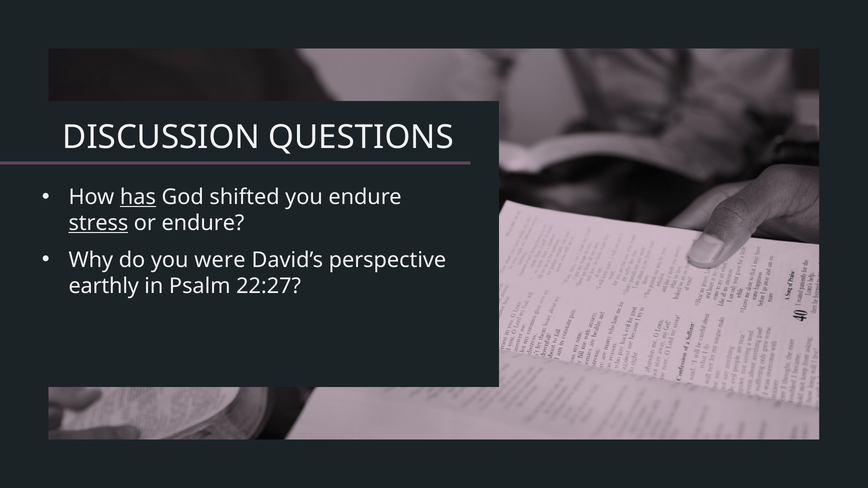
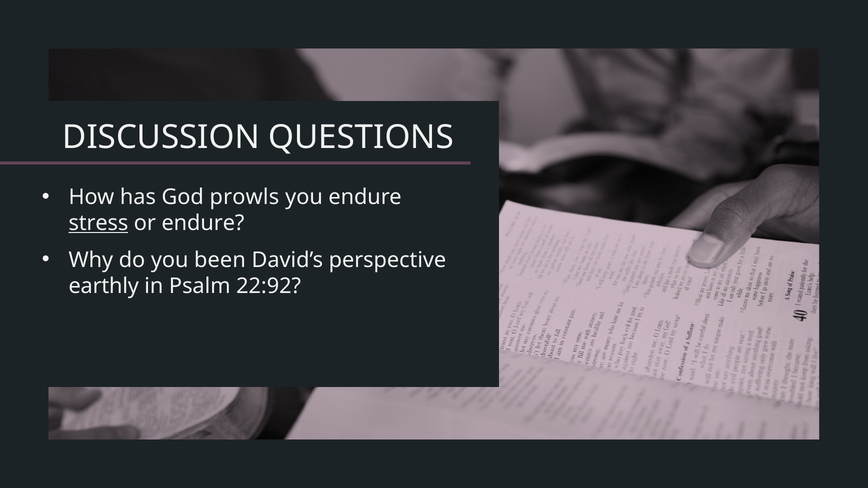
has underline: present -> none
shifted: shifted -> prowls
were: were -> been
22:27: 22:27 -> 22:92
